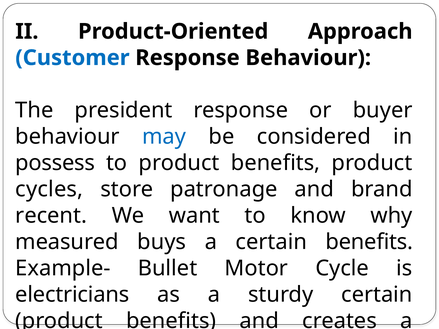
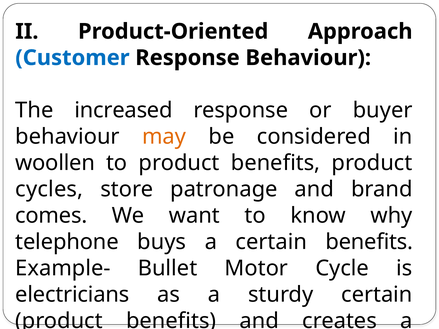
president: president -> increased
may colour: blue -> orange
possess: possess -> woollen
recent: recent -> comes
measured: measured -> telephone
